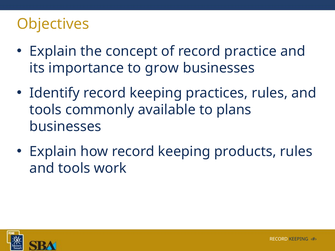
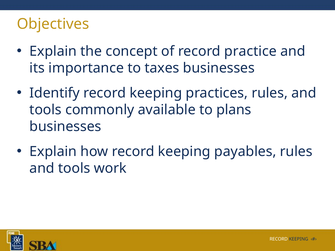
grow: grow -> taxes
products: products -> payables
